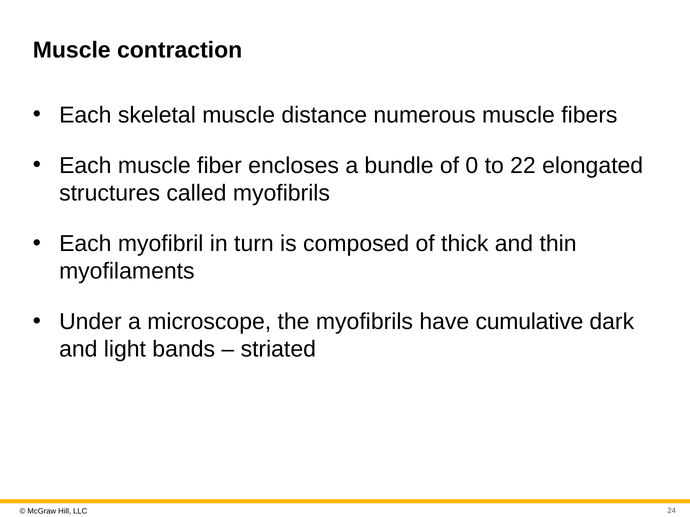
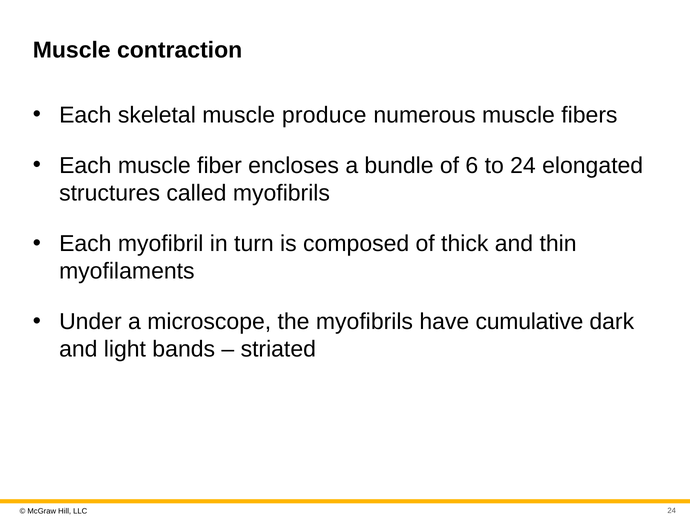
distance: distance -> produce
0: 0 -> 6
to 22: 22 -> 24
